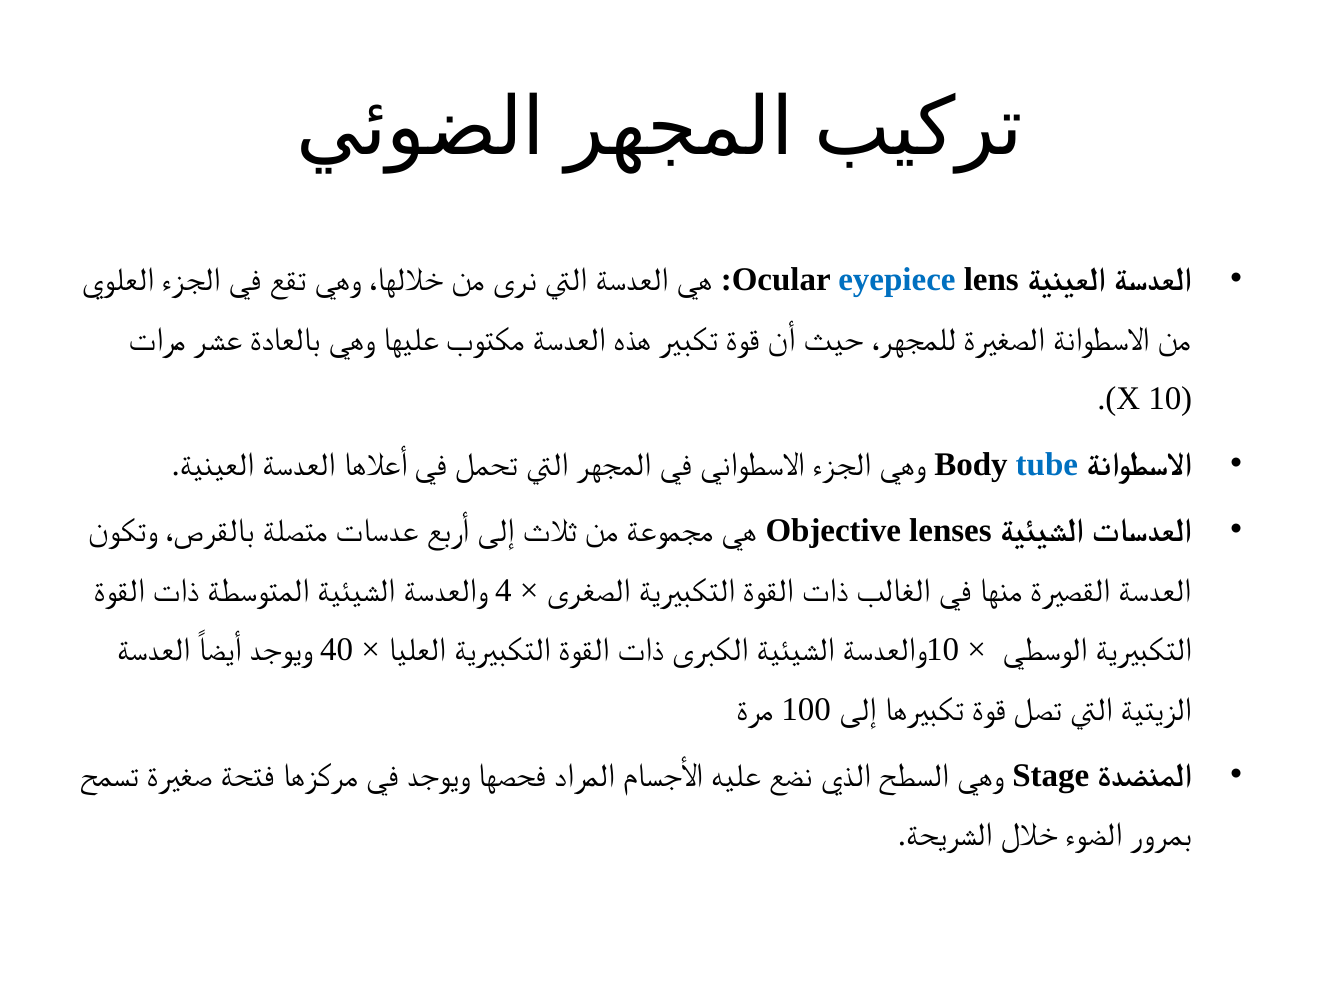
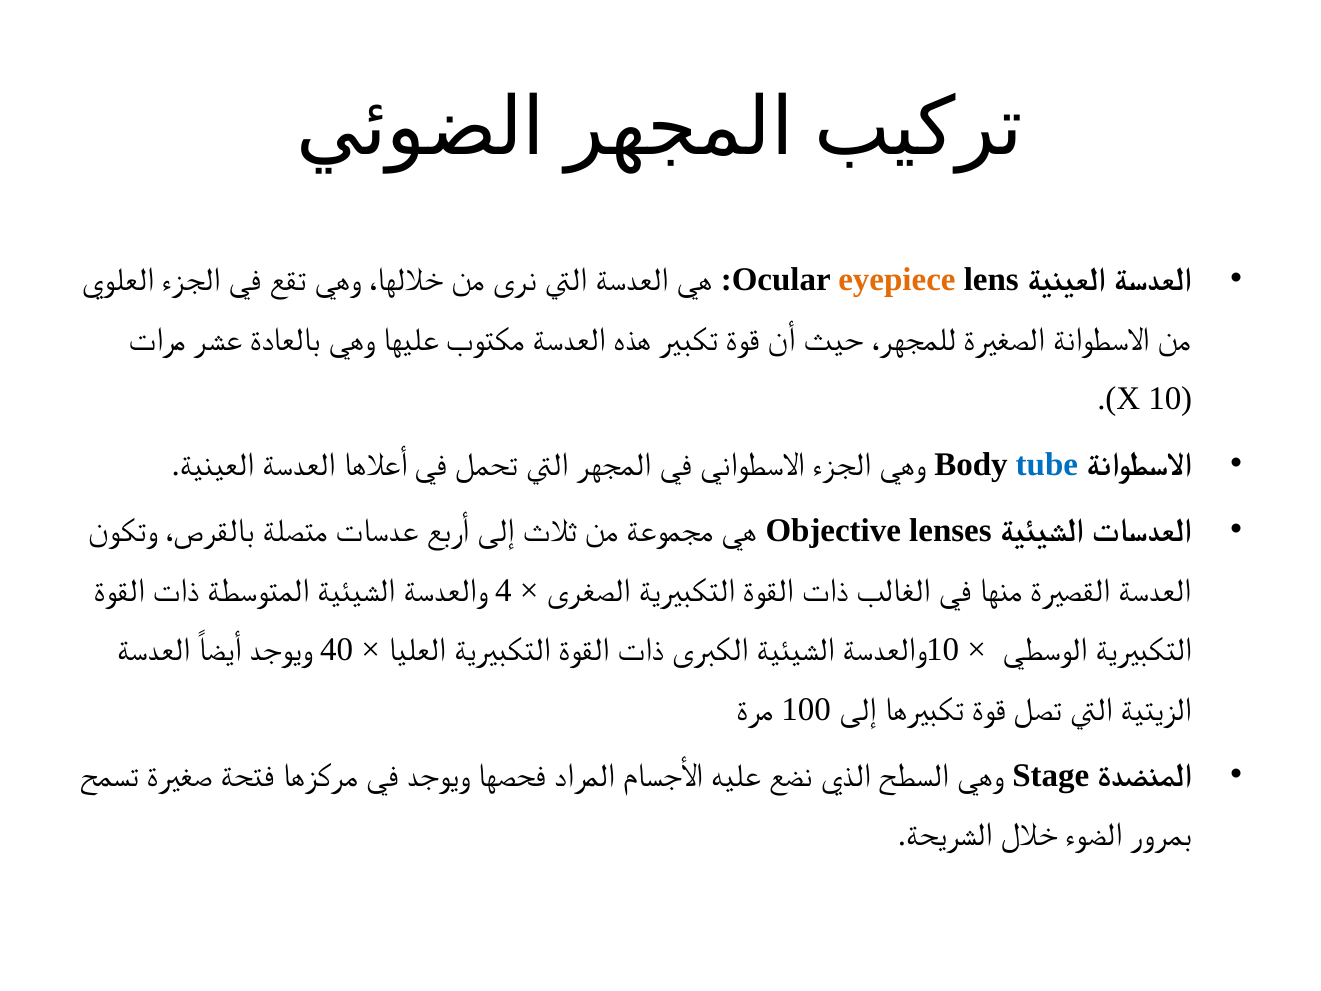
eyepiece colour: blue -> orange
